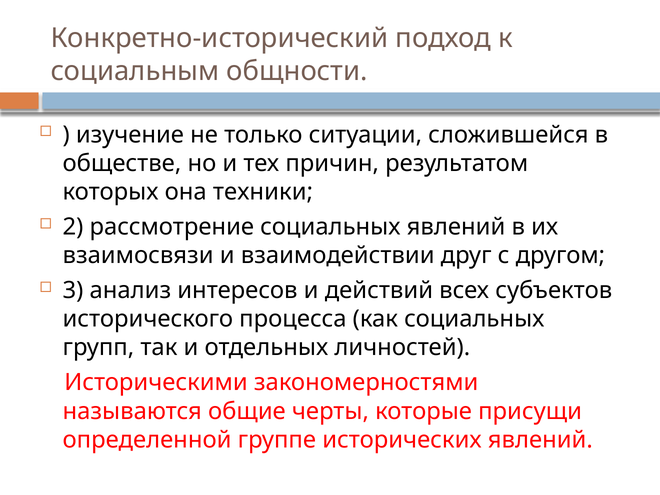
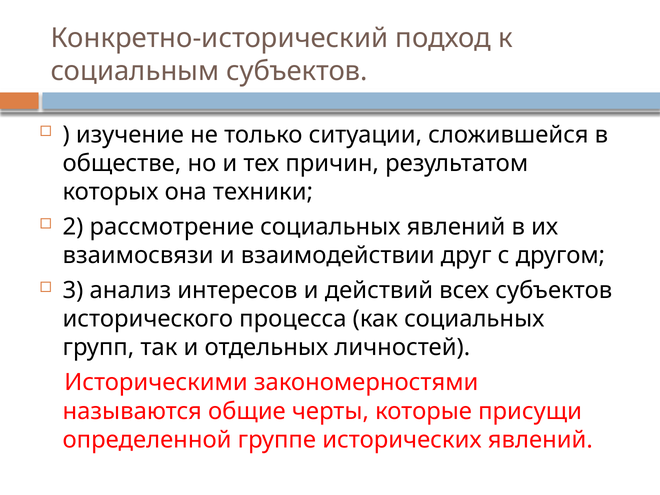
социальным общности: общности -> субъектов
